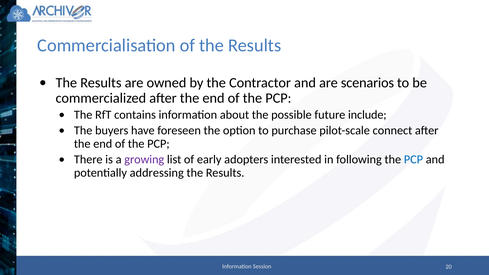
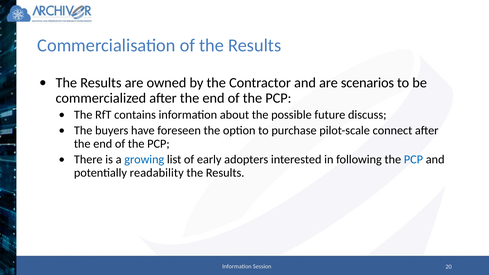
include: include -> discuss
growing colour: purple -> blue
addressing: addressing -> readability
